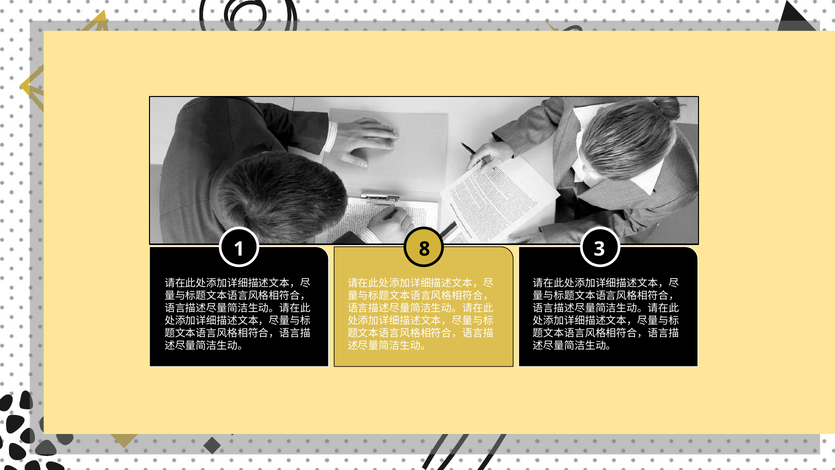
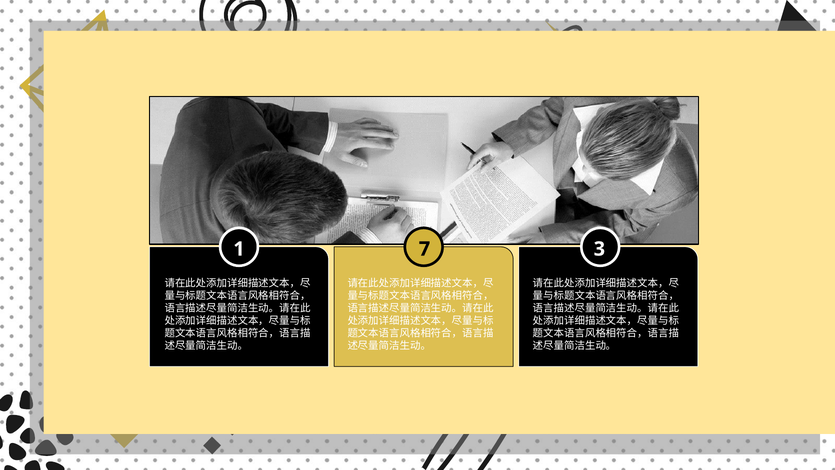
8: 8 -> 7
